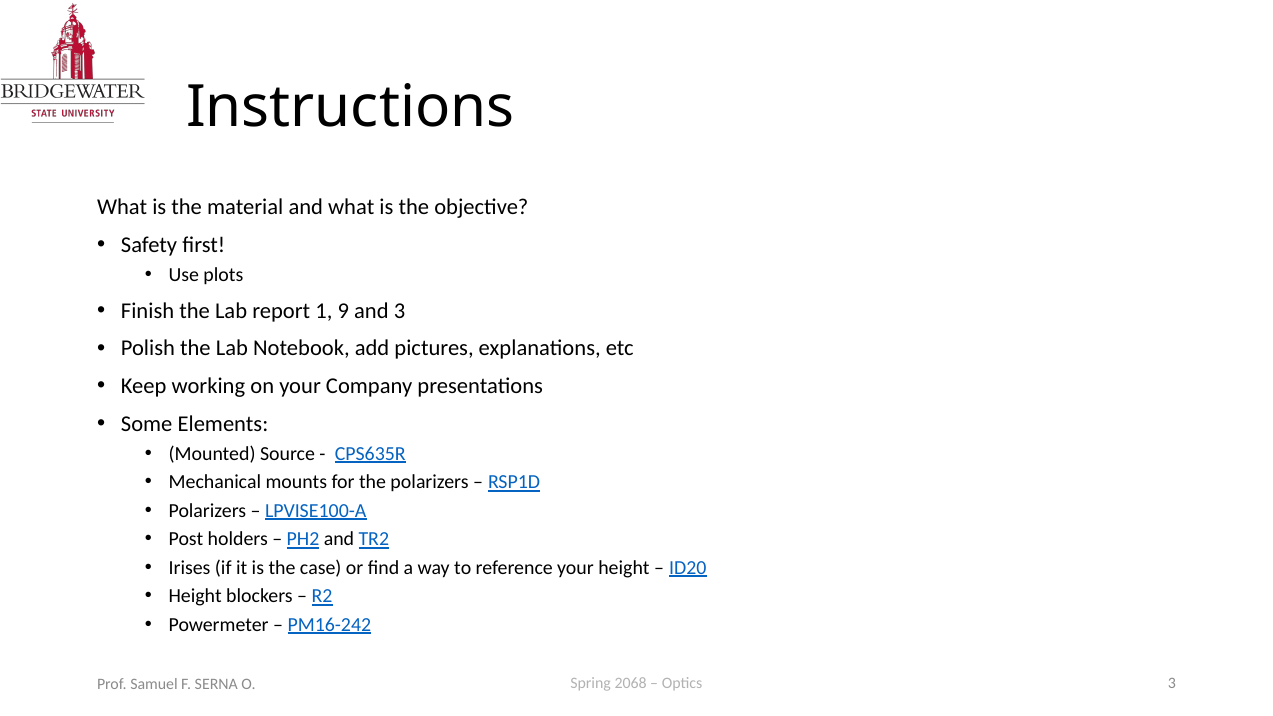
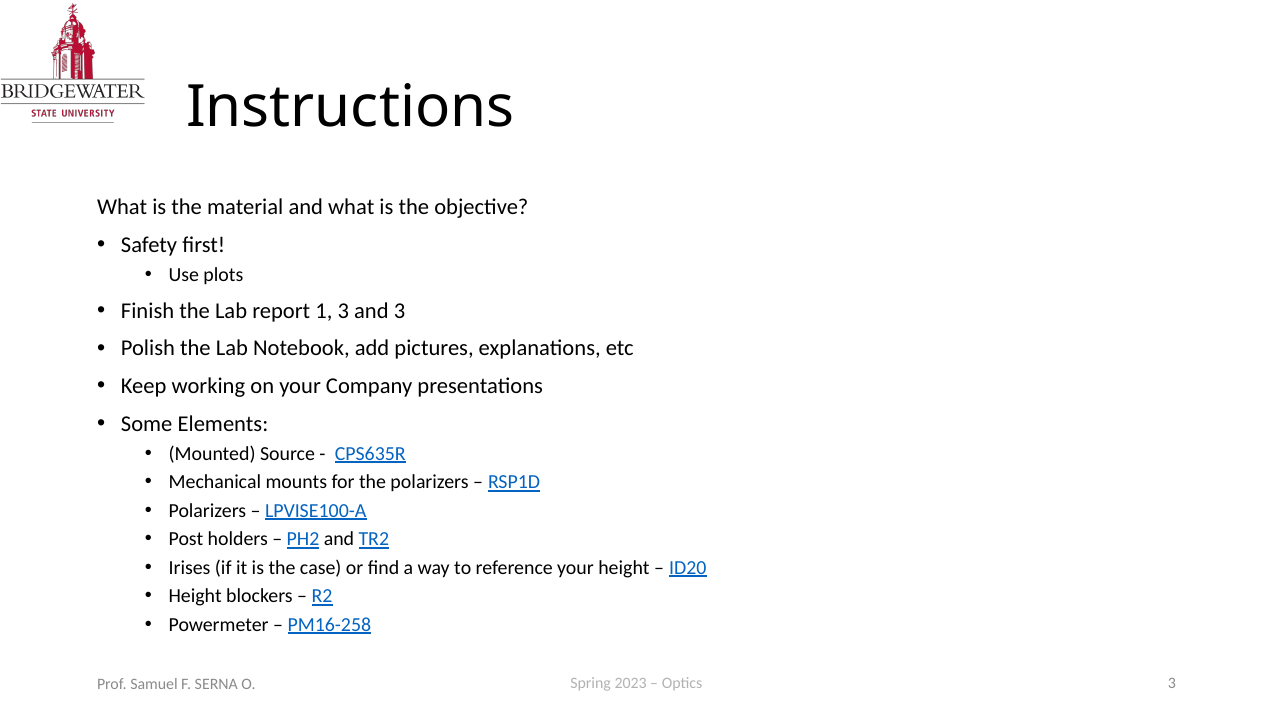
1 9: 9 -> 3
PM16-242: PM16-242 -> PM16-258
2068: 2068 -> 2023
